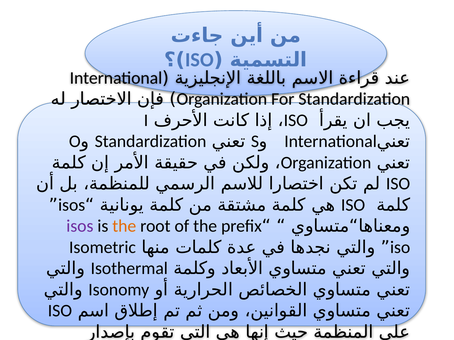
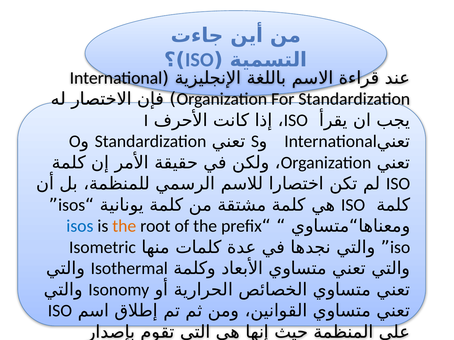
isos at (80, 226) colour: purple -> blue
